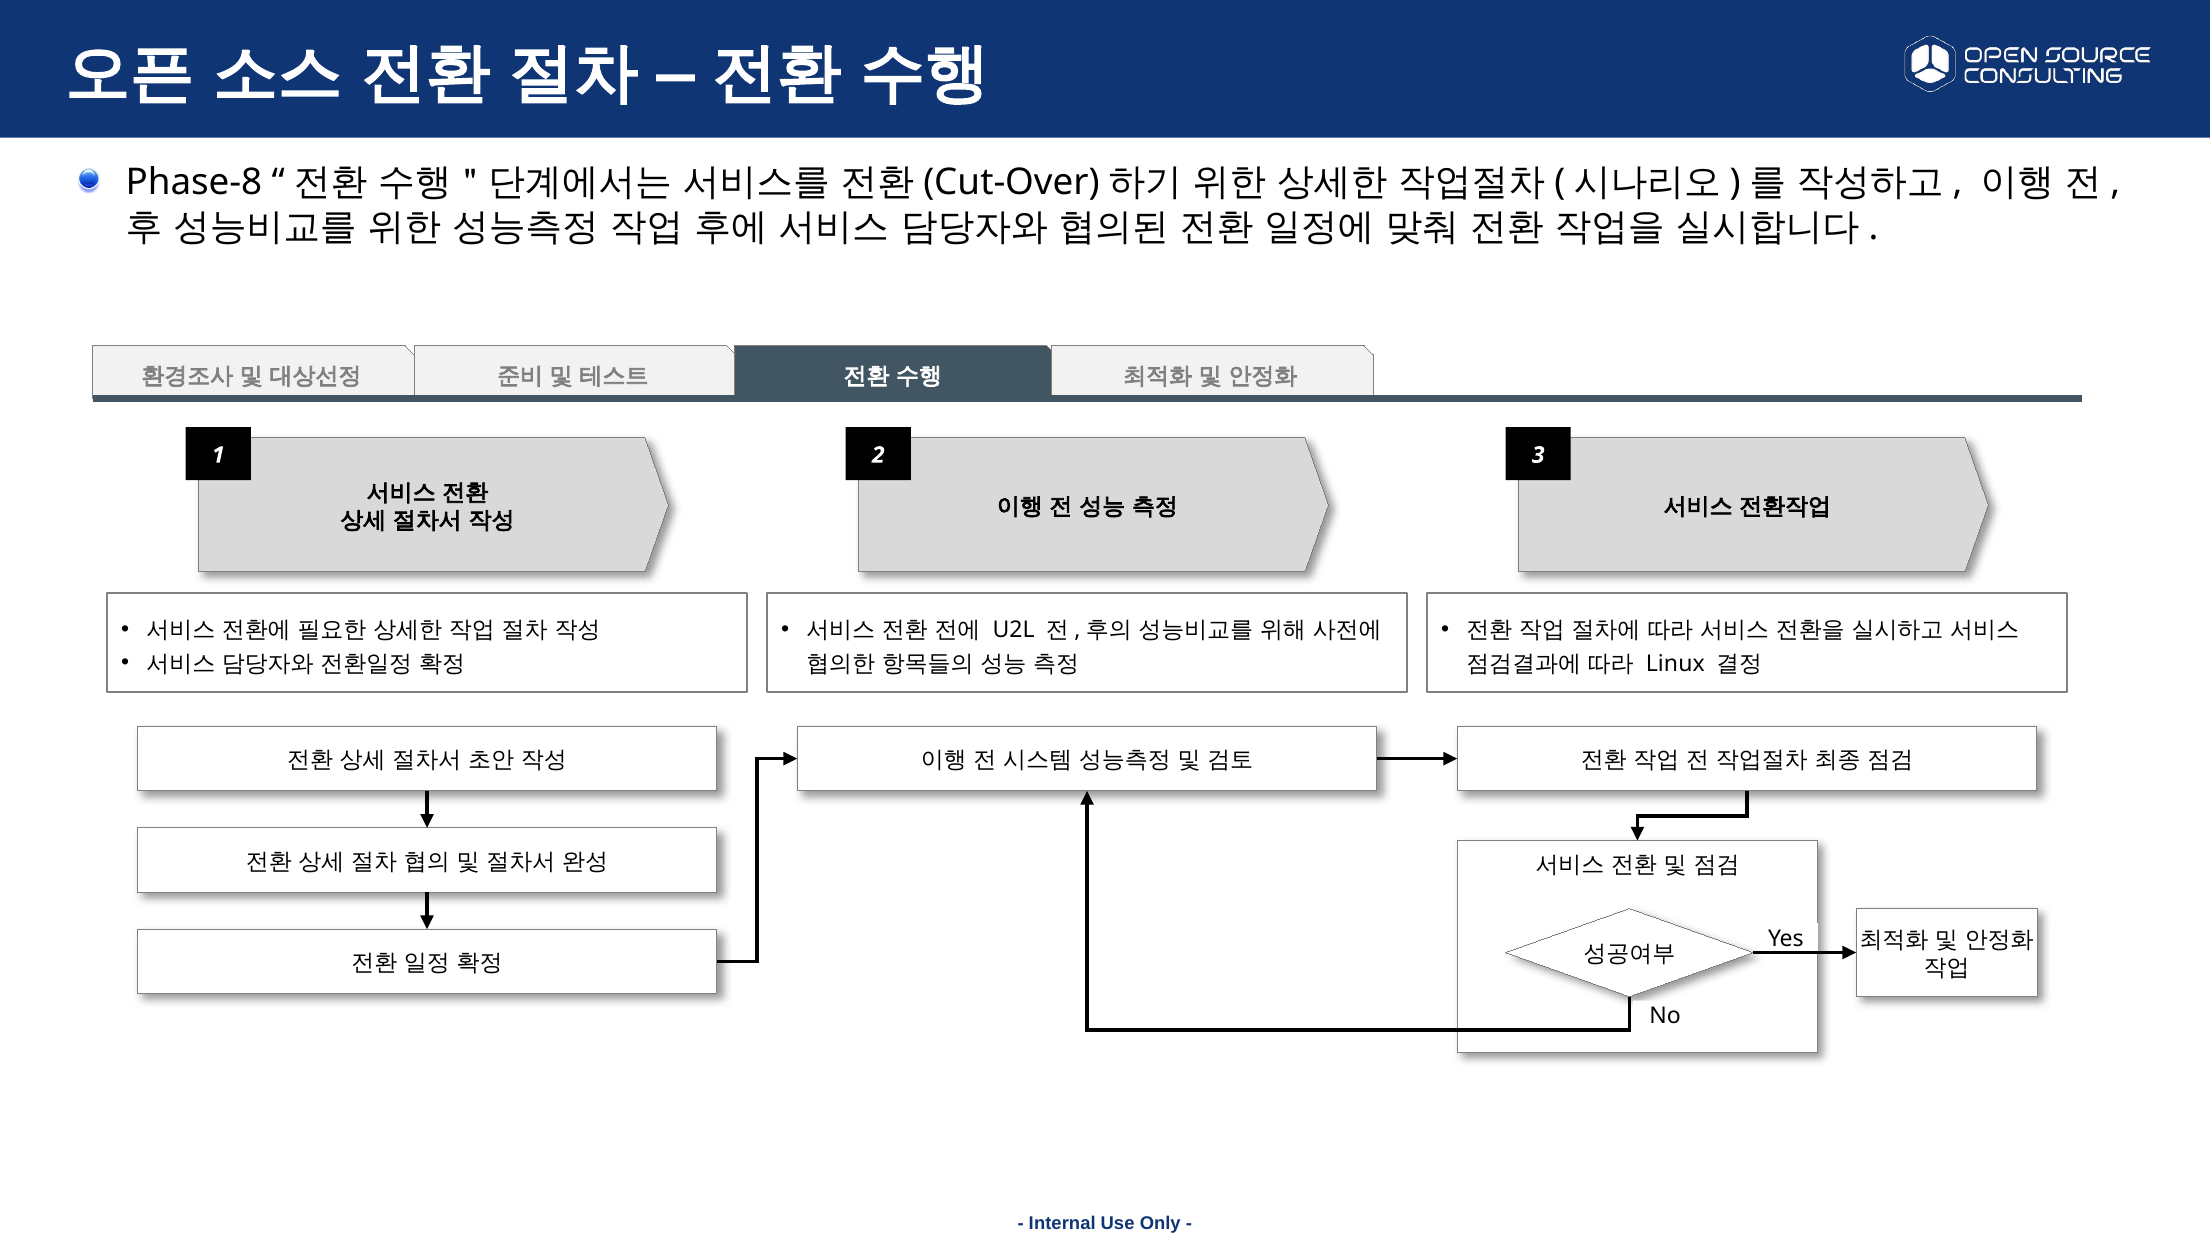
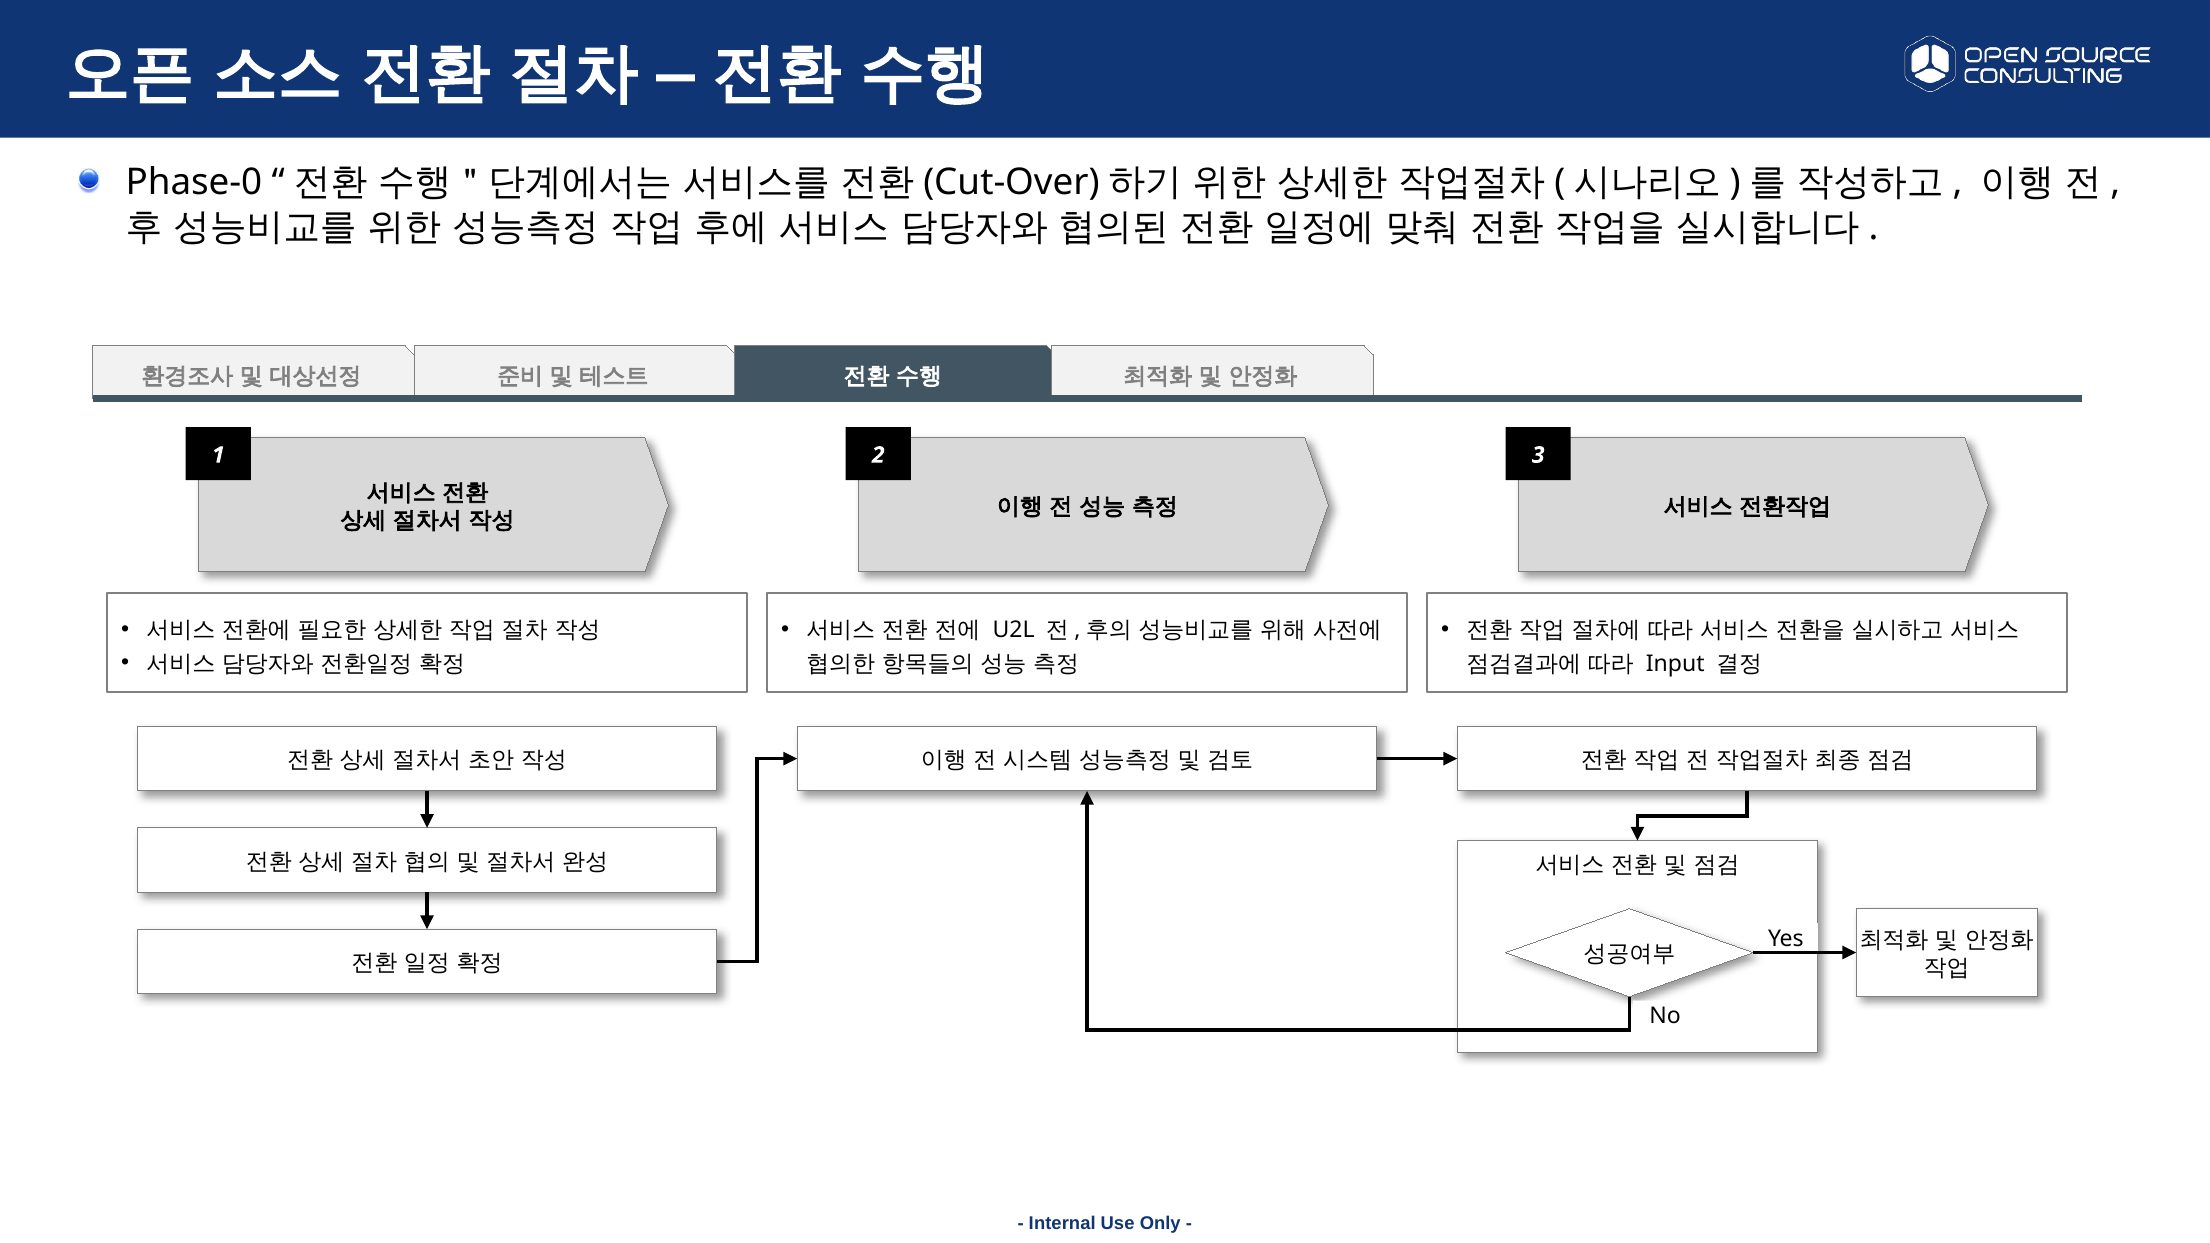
Phase-8: Phase-8 -> Phase-0
Linux: Linux -> Input
